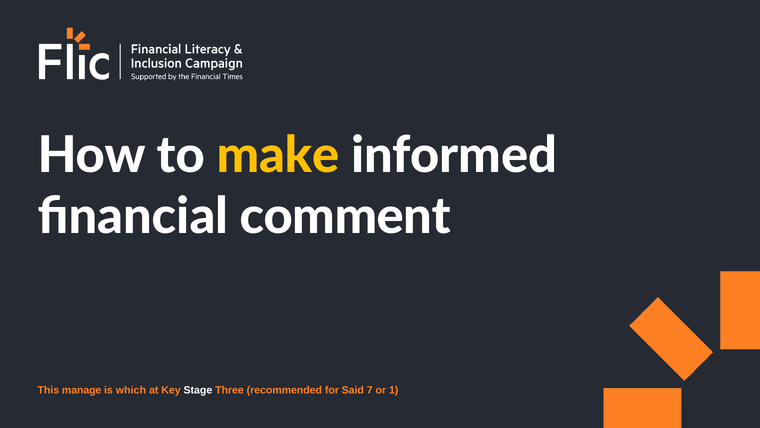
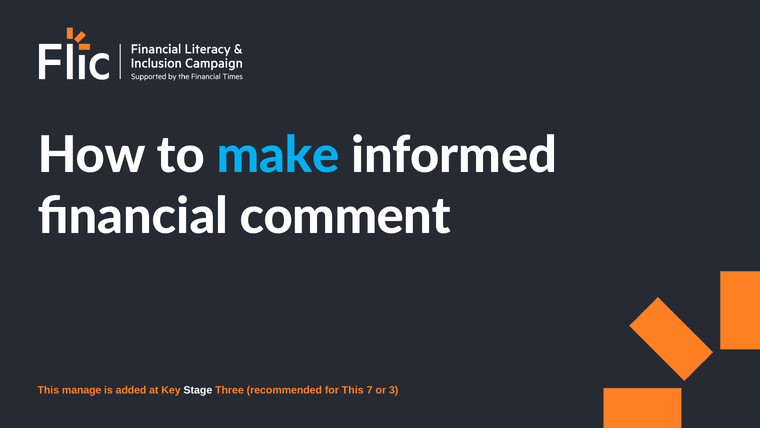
make colour: yellow -> light blue
which: which -> added
for Said: Said -> This
1: 1 -> 3
